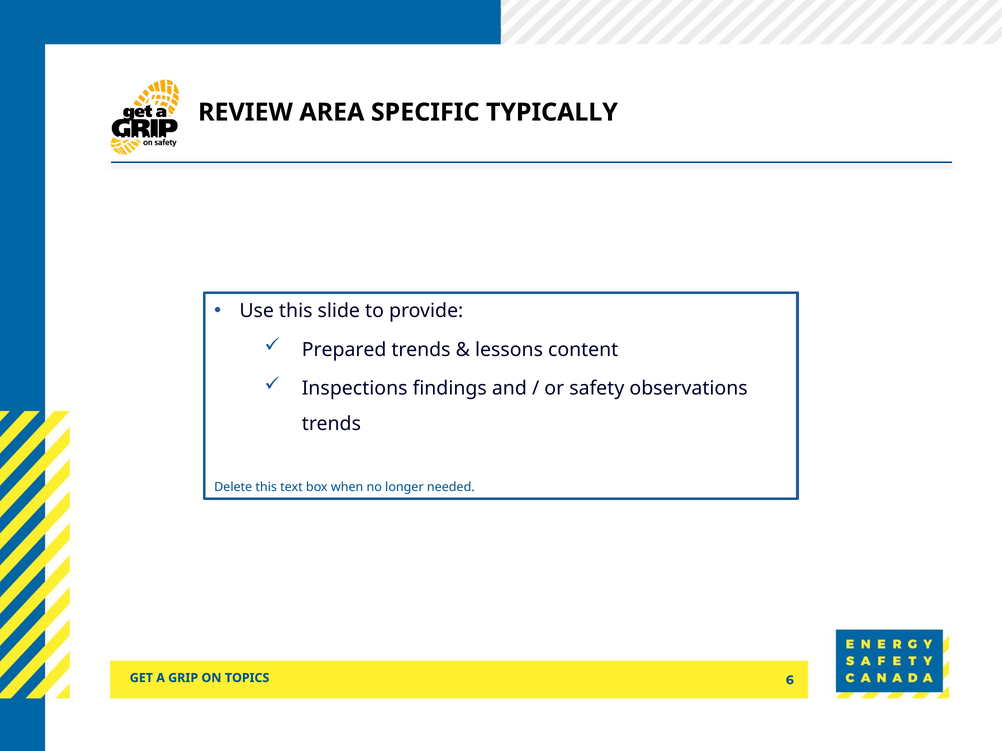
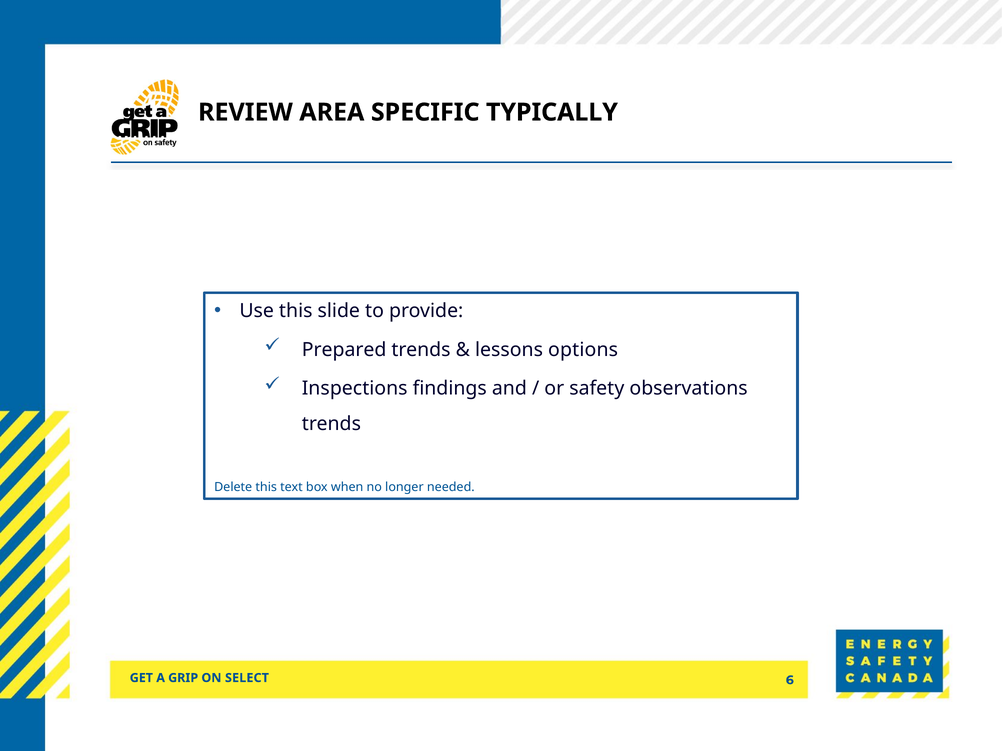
content: content -> options
TOPICS: TOPICS -> SELECT
